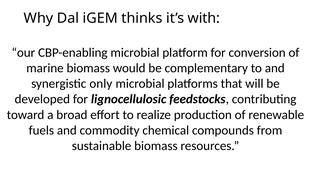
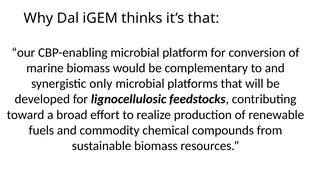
it’s with: with -> that
